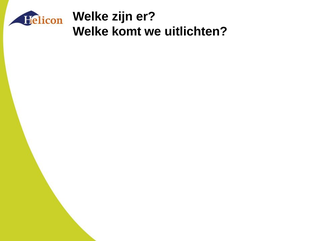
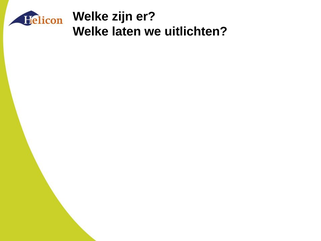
komt: komt -> laten
